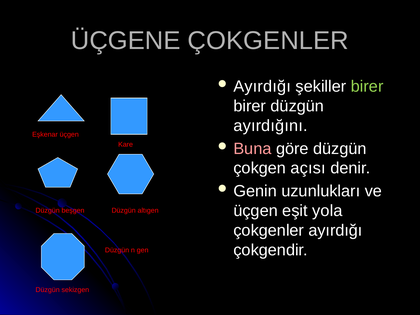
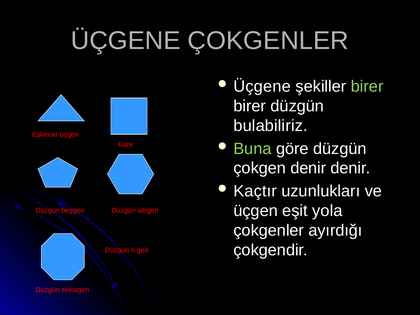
Ayırdığı at (262, 87): Ayırdığı -> Üçgene
ayırdığını: ayırdığını -> bulabiliriz
Buna colour: pink -> light green
çokgen açısı: açısı -> denir
Genin: Genin -> Kaçtır
